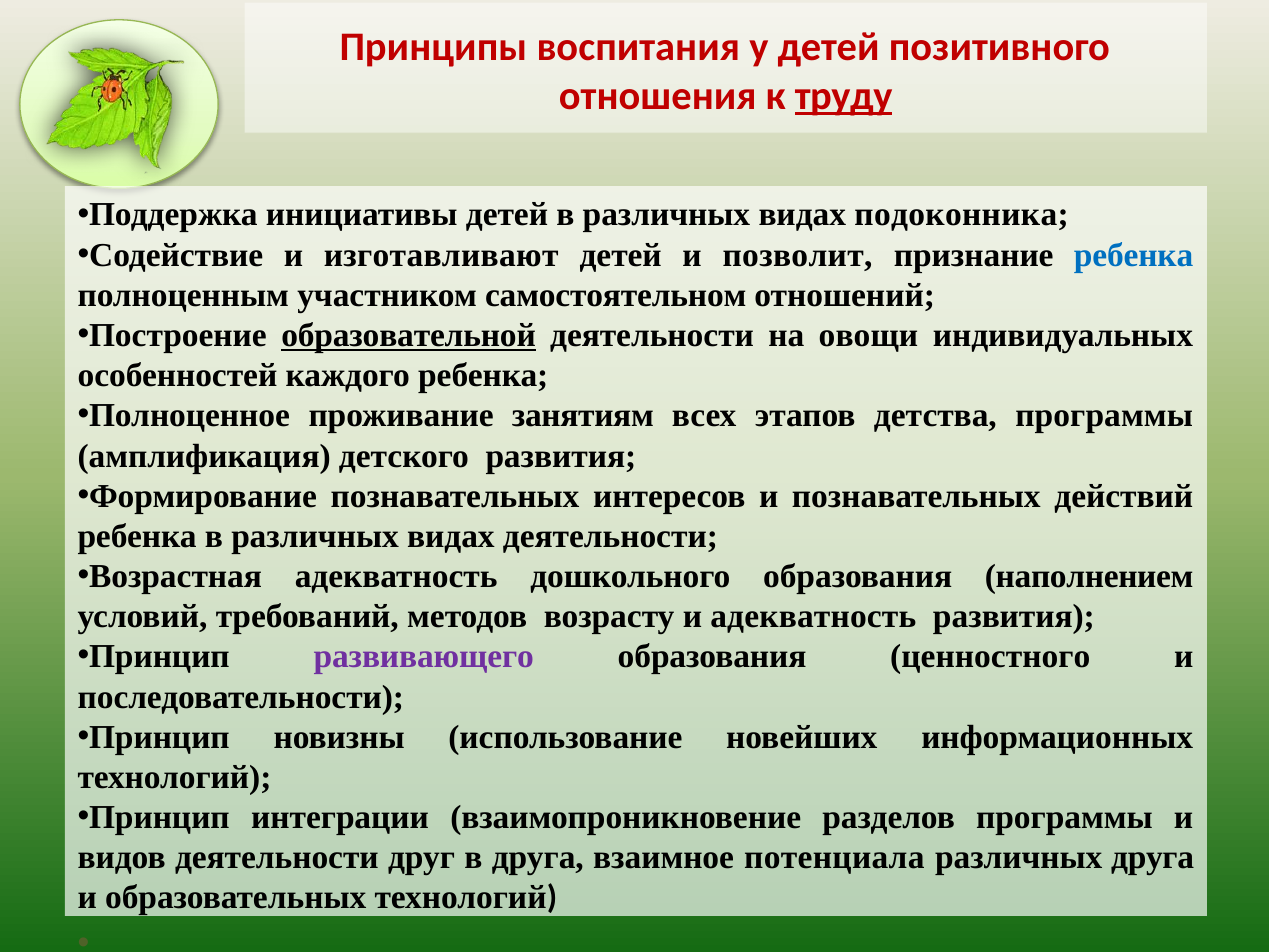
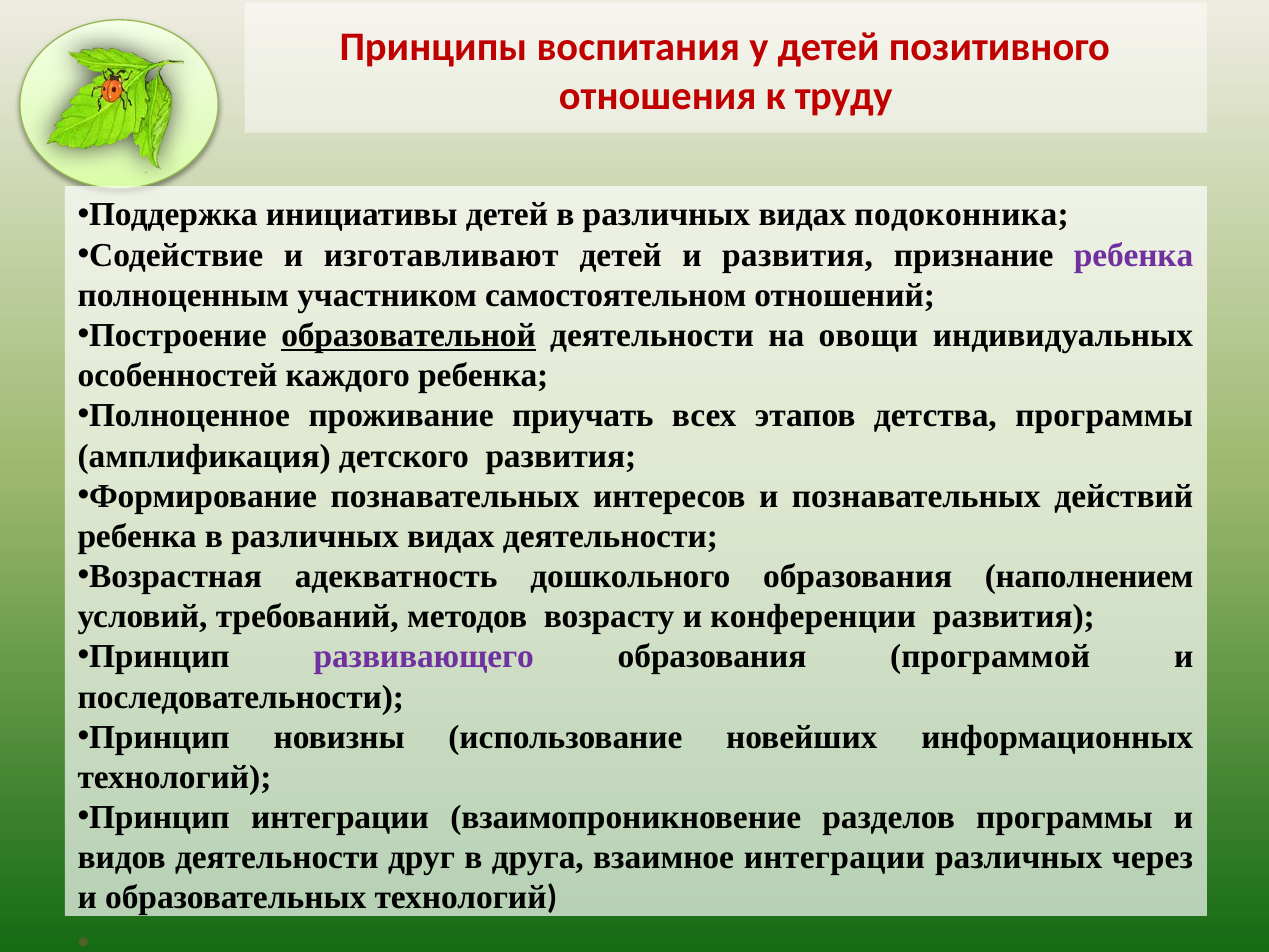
труду underline: present -> none
и позволит: позволит -> развития
ребенка at (1134, 255) colour: blue -> purple
занятиям: занятиям -> приучать
и адекватность: адекватность -> конференции
ценностного: ценностного -> программой
взаимное потенциала: потенциала -> интеграции
различных друга: друга -> через
